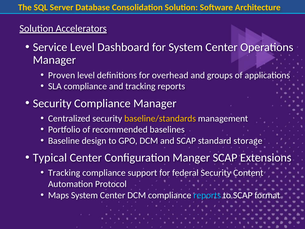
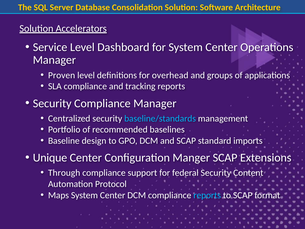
baseline/standards colour: yellow -> light blue
storage: storage -> imports
Typical: Typical -> Unique
Tracking at (64, 173): Tracking -> Through
